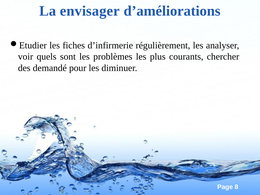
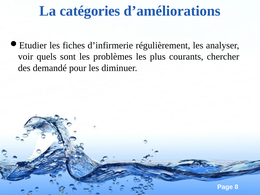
envisager: envisager -> catégories
